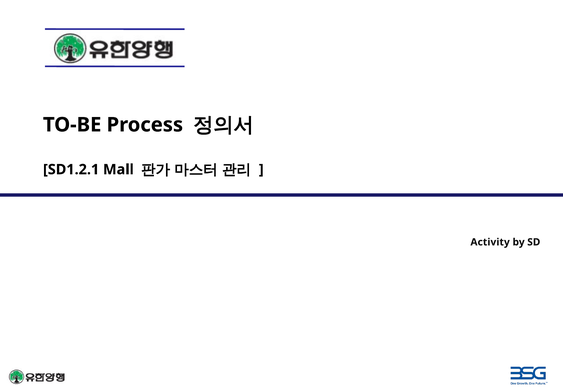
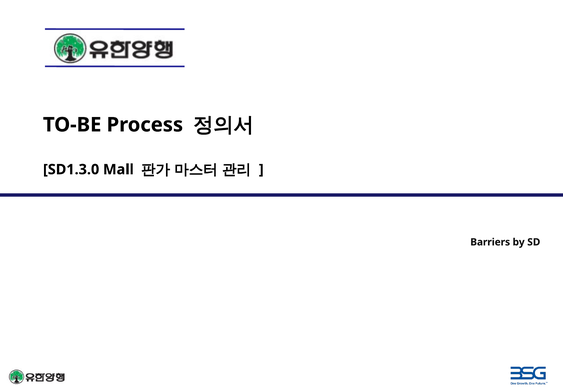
SD1.2.1: SD1.2.1 -> SD1.3.0
Activity: Activity -> Barriers
